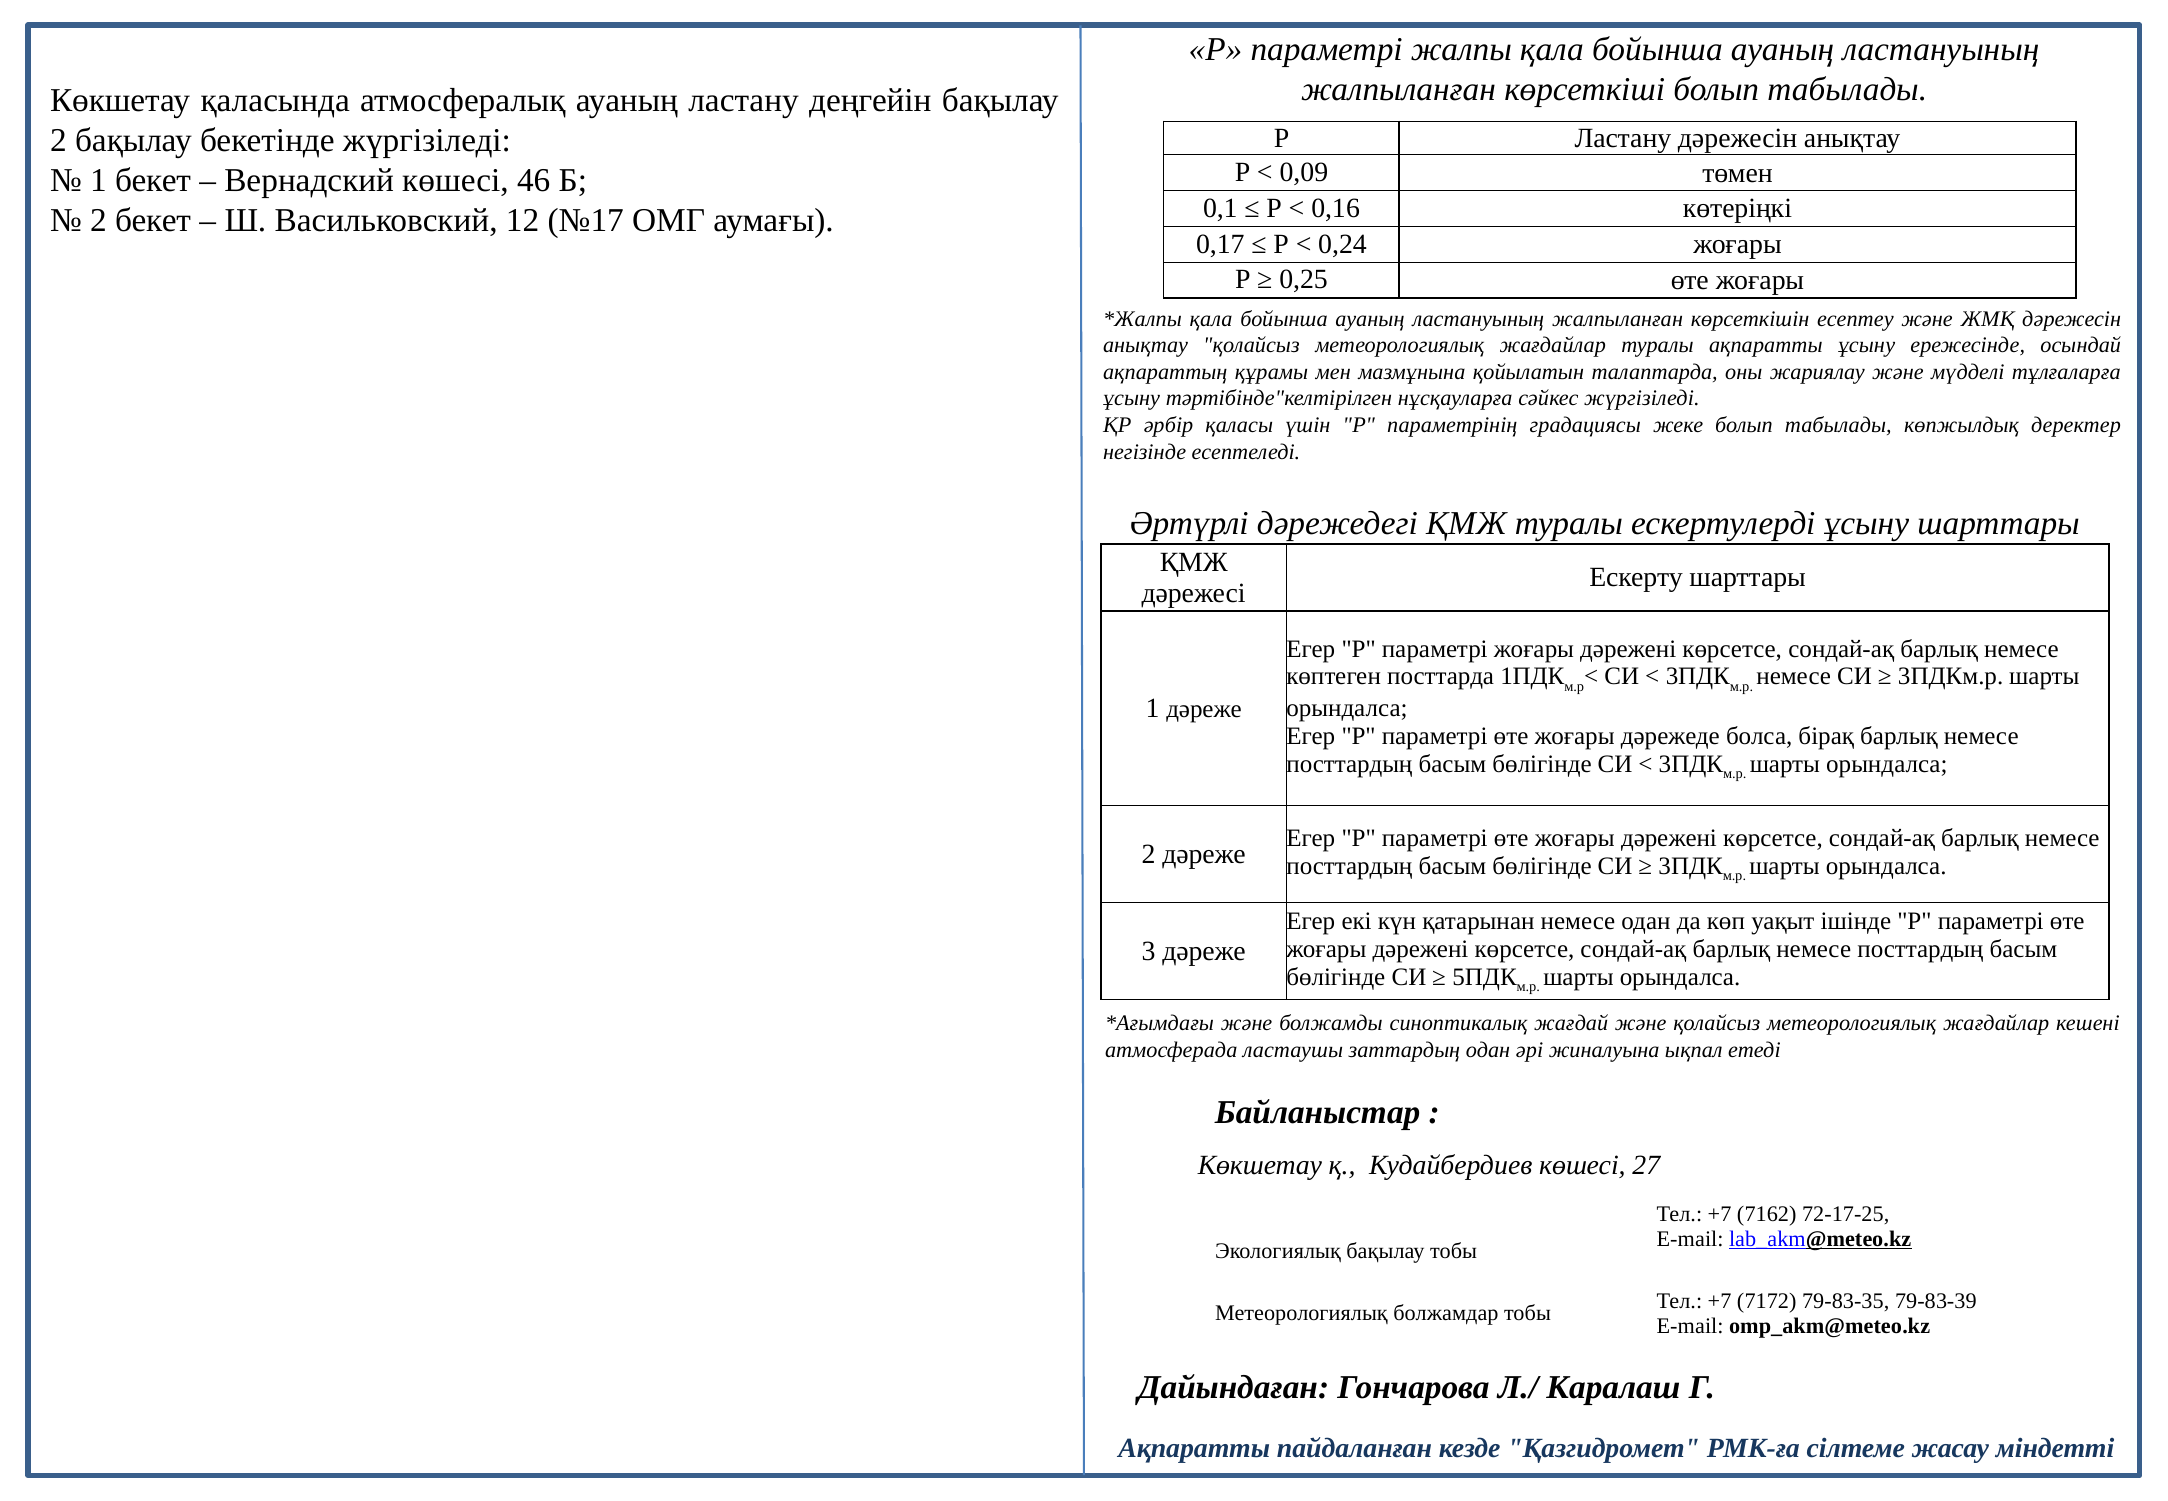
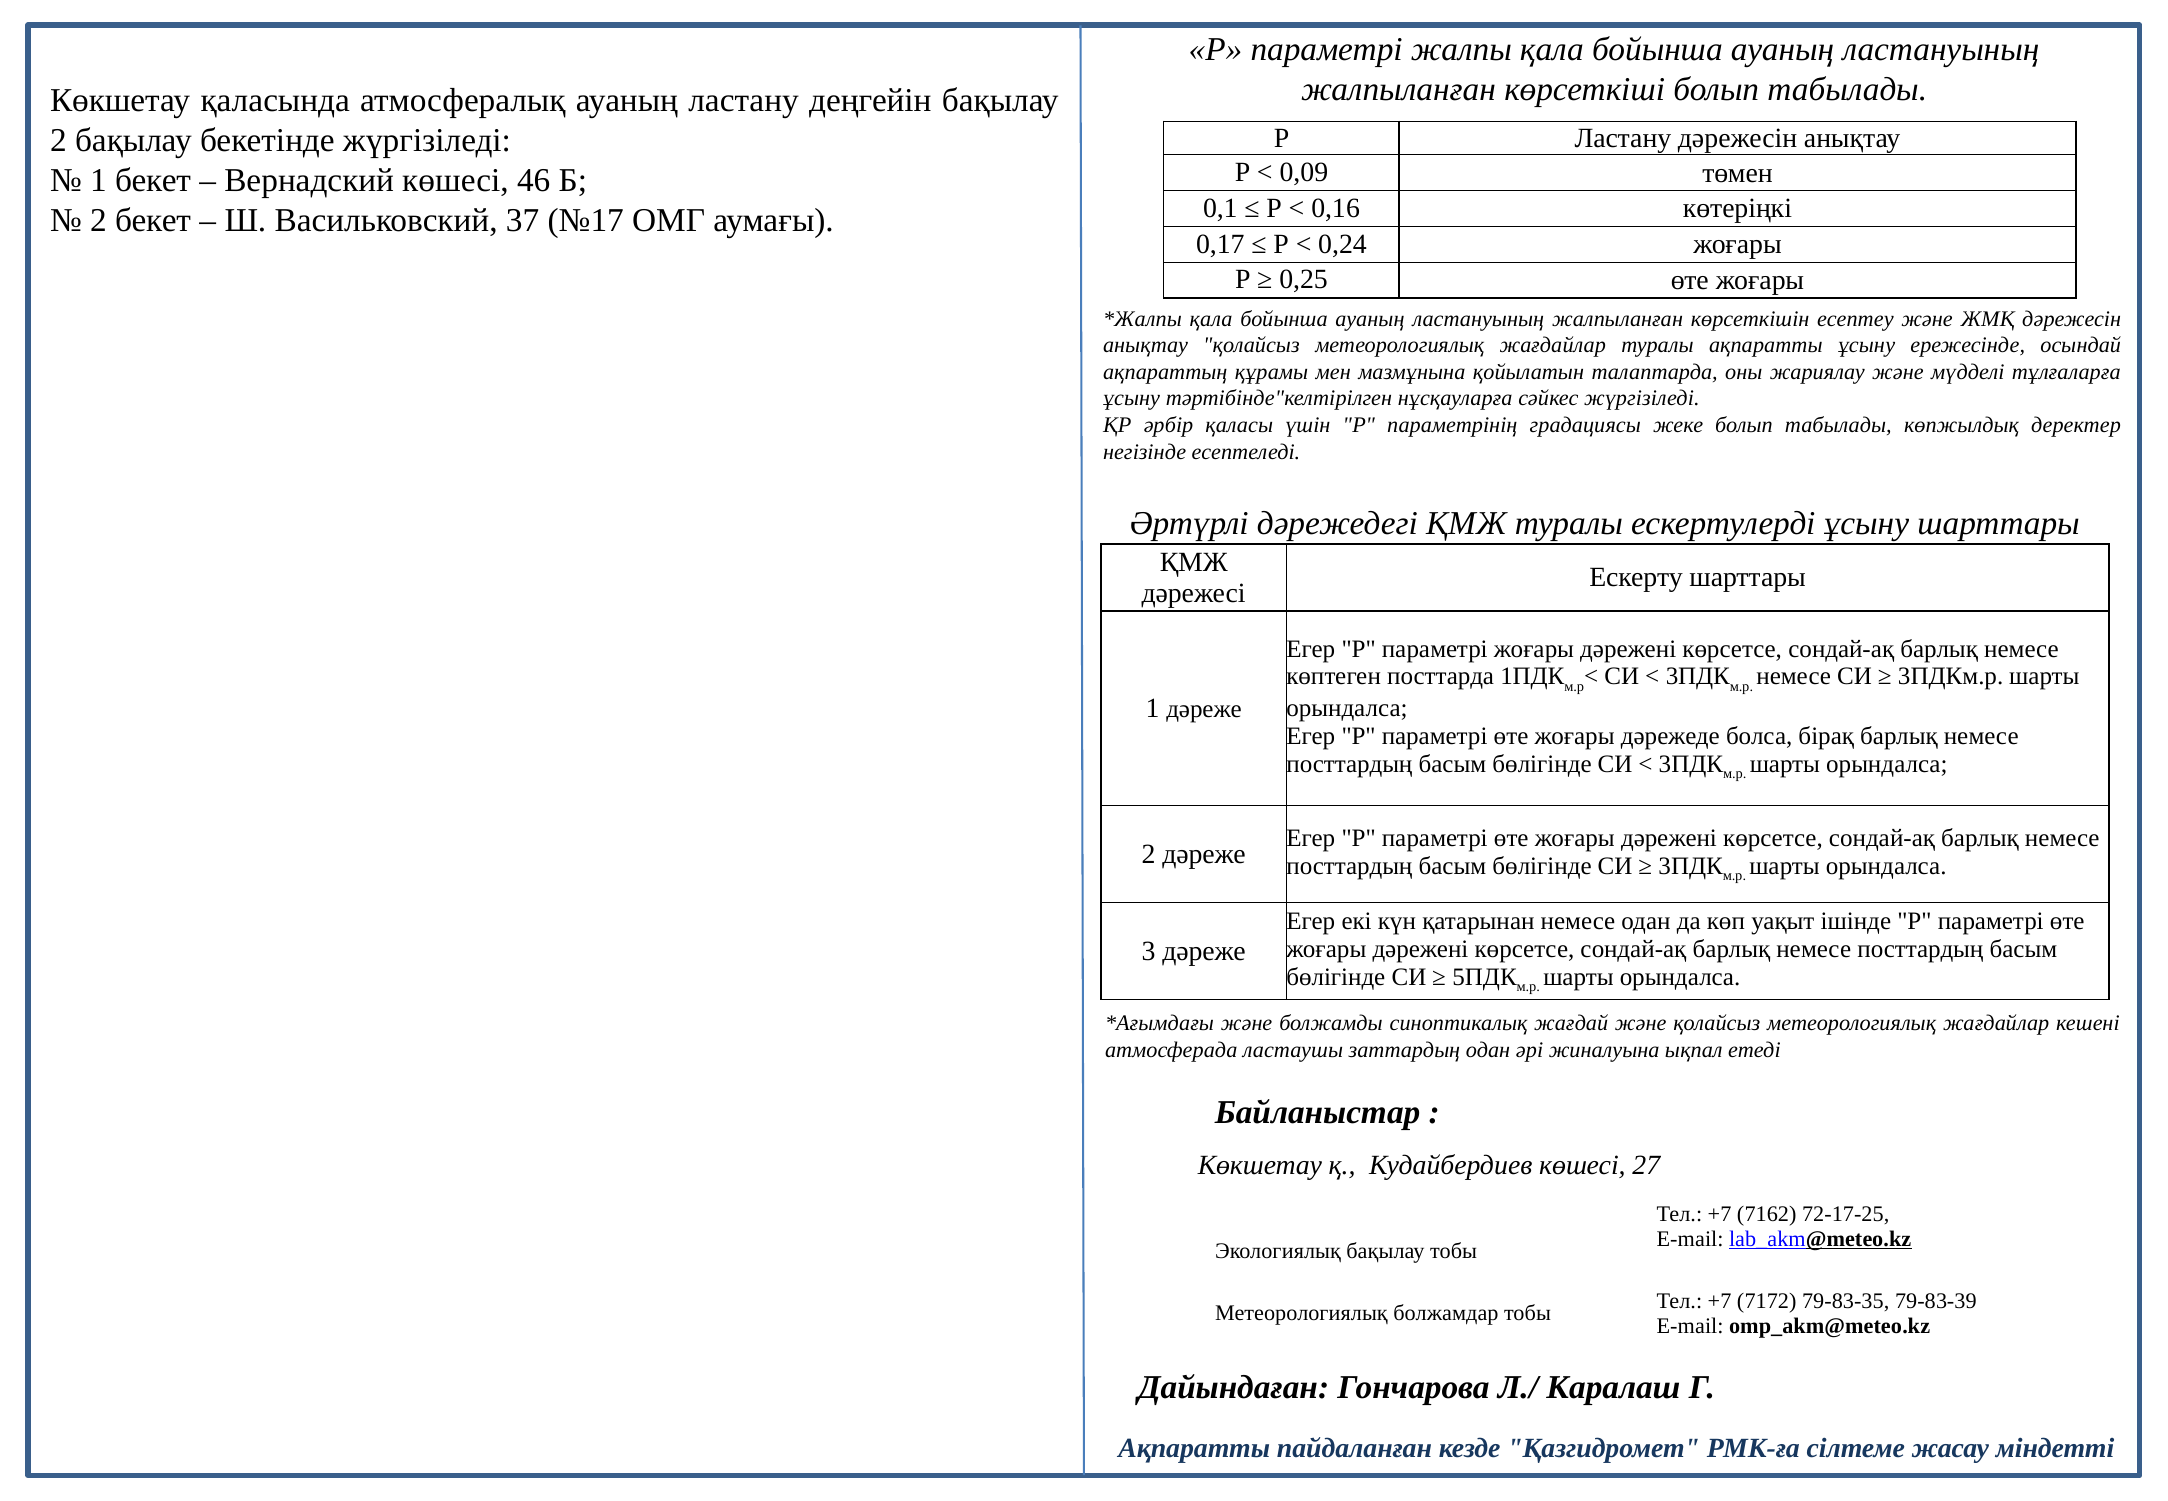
12: 12 -> 37
